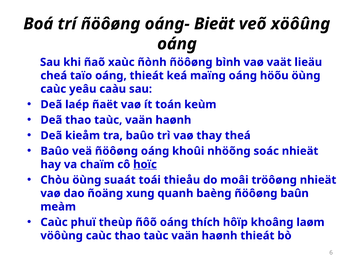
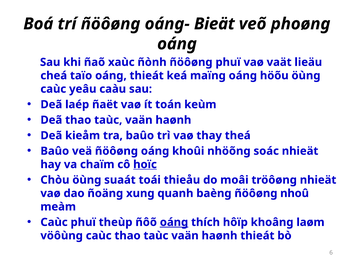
xöôûng: xöôûng -> phoøng
ñöôøng bình: bình -> phuï
baûn: baûn -> nhoû
oáng at (174, 223) underline: none -> present
